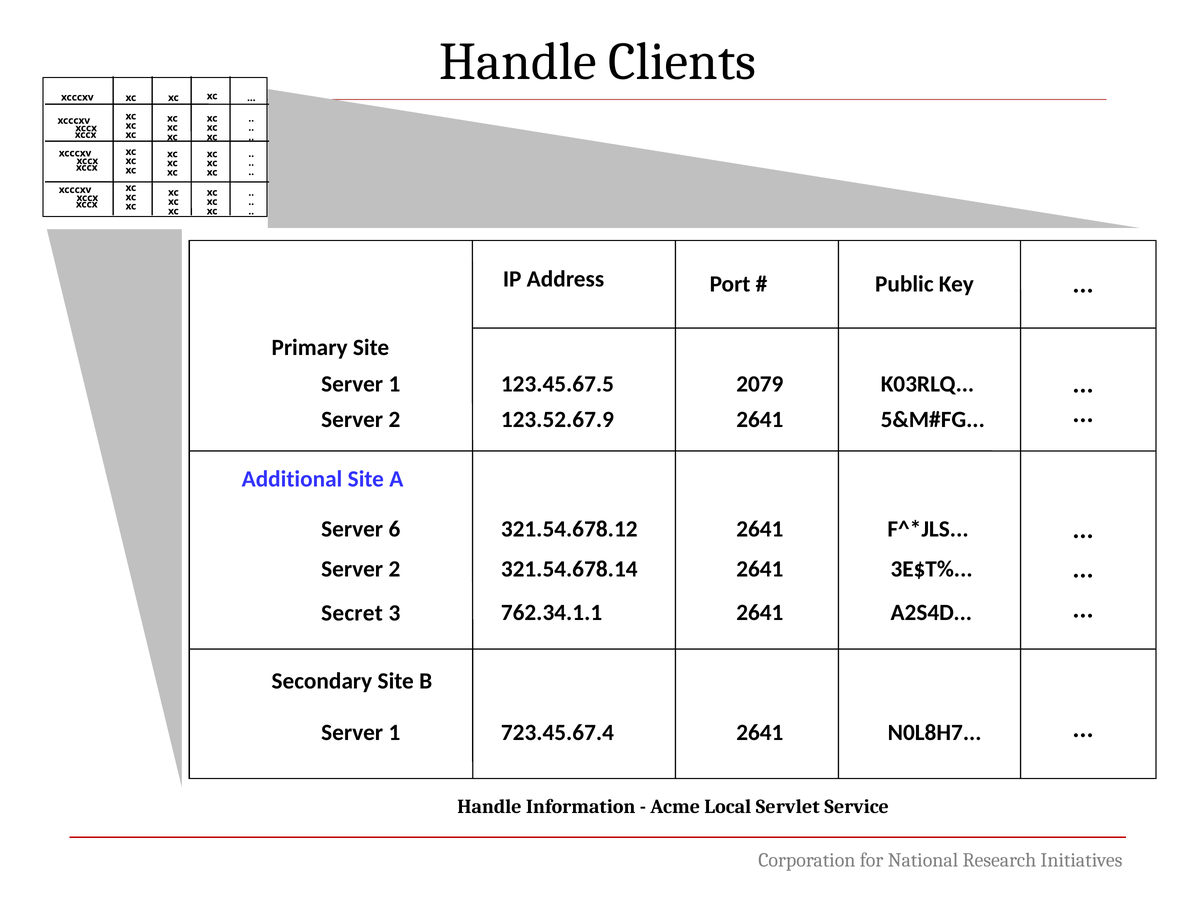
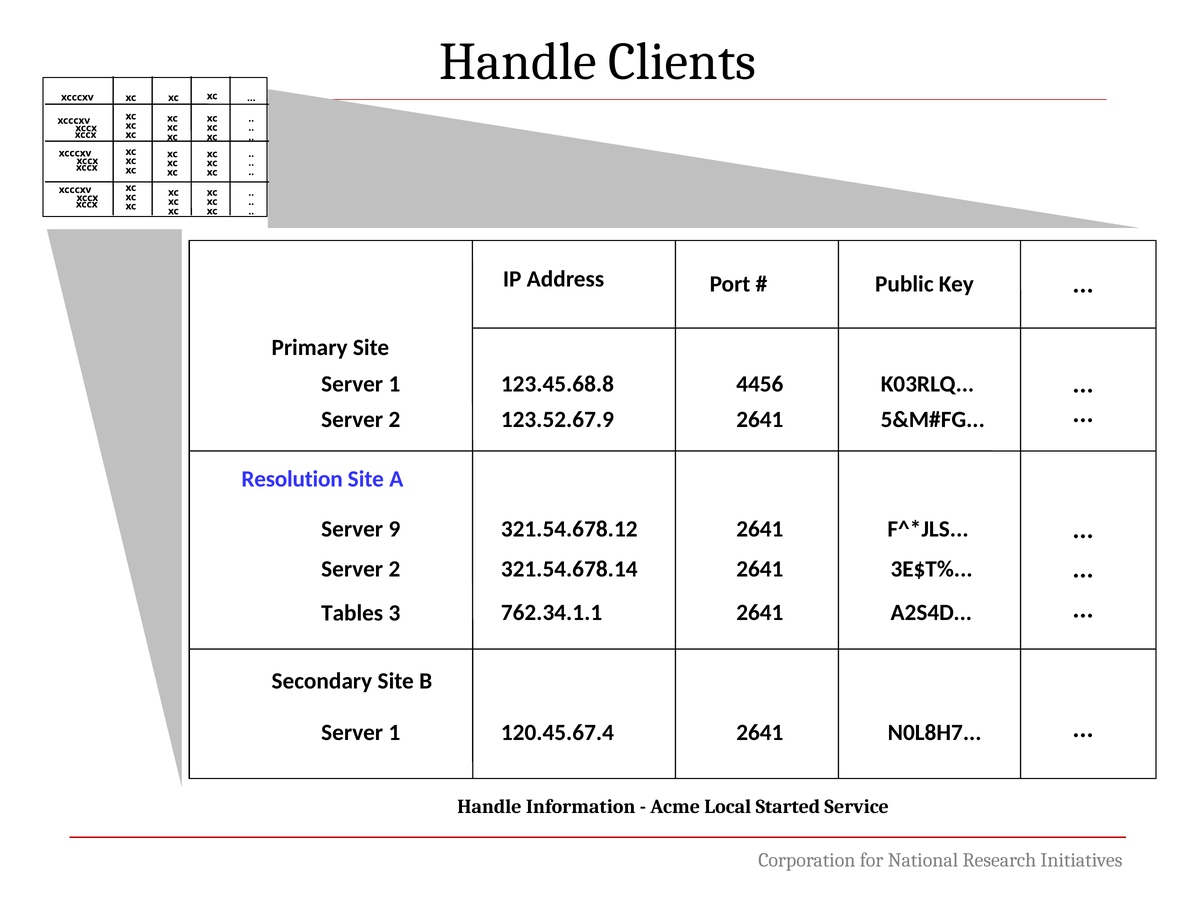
123.45.67.5: 123.45.67.5 -> 123.45.68.8
2079: 2079 -> 4456
Additional: Additional -> Resolution
6: 6 -> 9
Secret: Secret -> Tables
723.45.67.4: 723.45.67.4 -> 120.45.67.4
Servlet: Servlet -> Started
